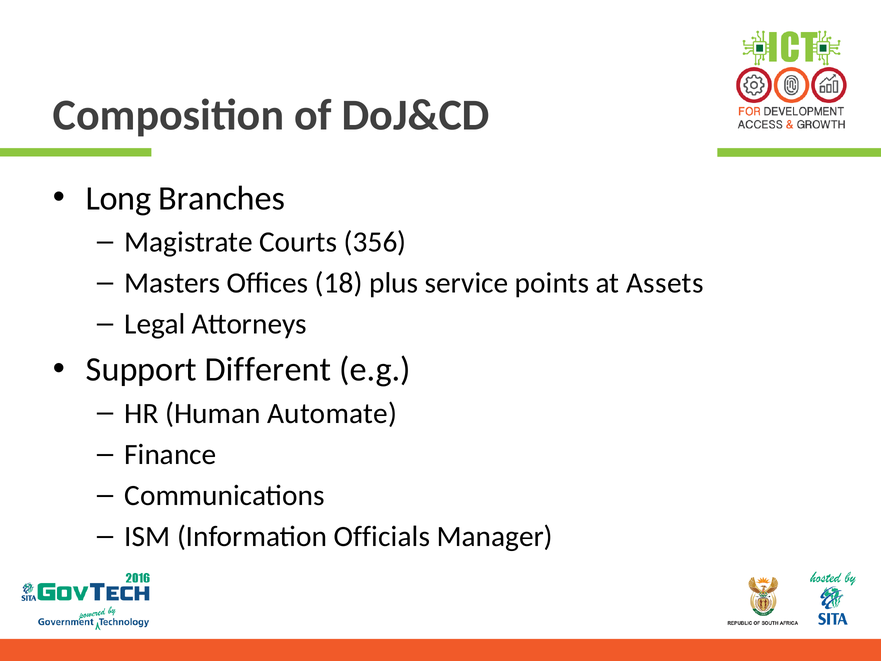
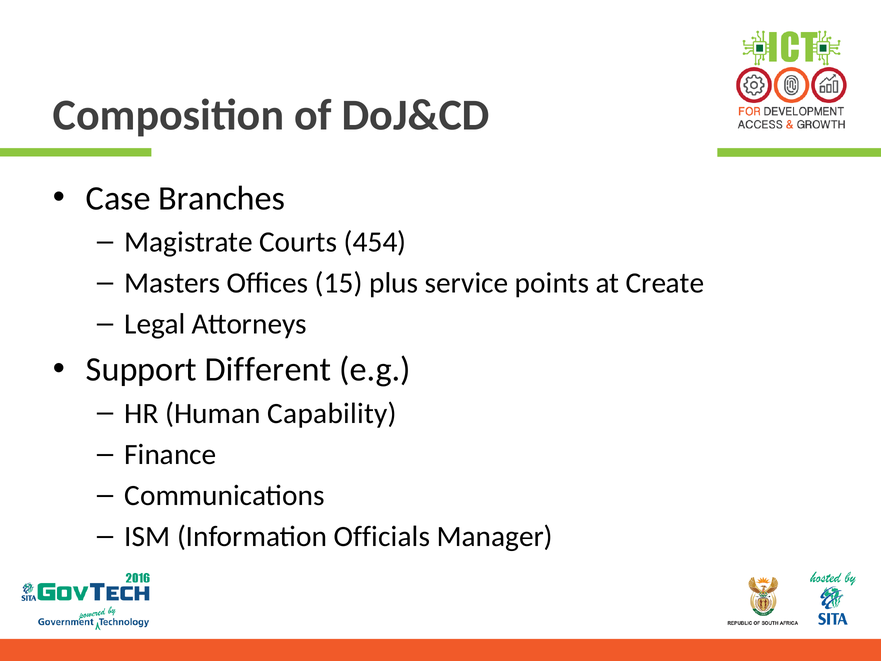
Long: Long -> Case
356: 356 -> 454
18: 18 -> 15
Assets: Assets -> Create
Automate: Automate -> Capability
